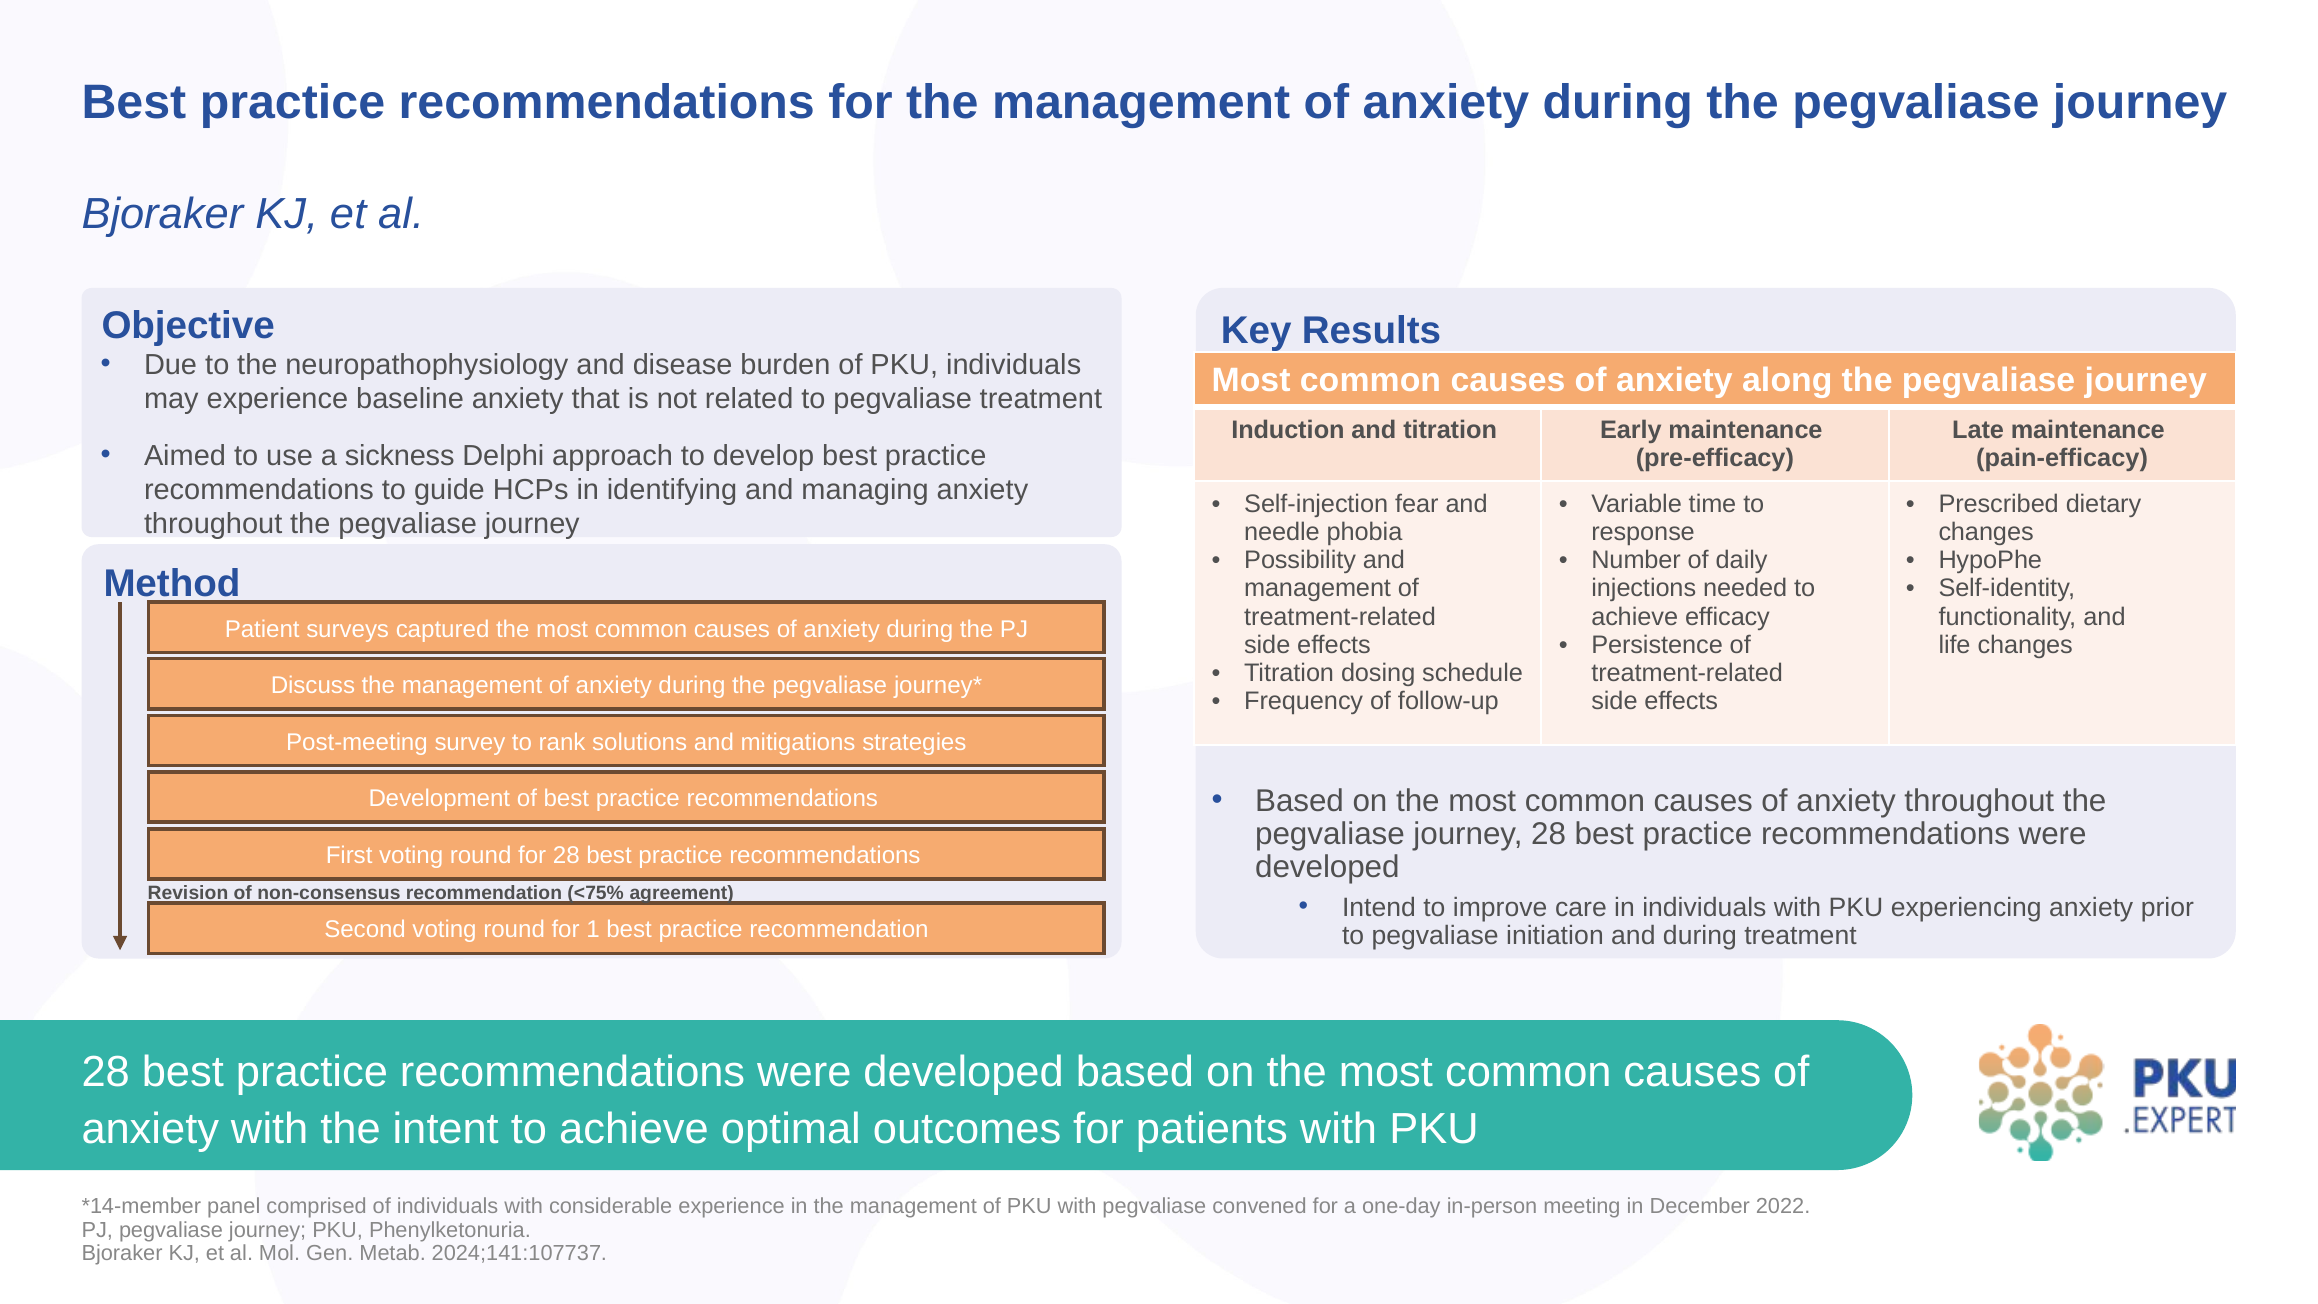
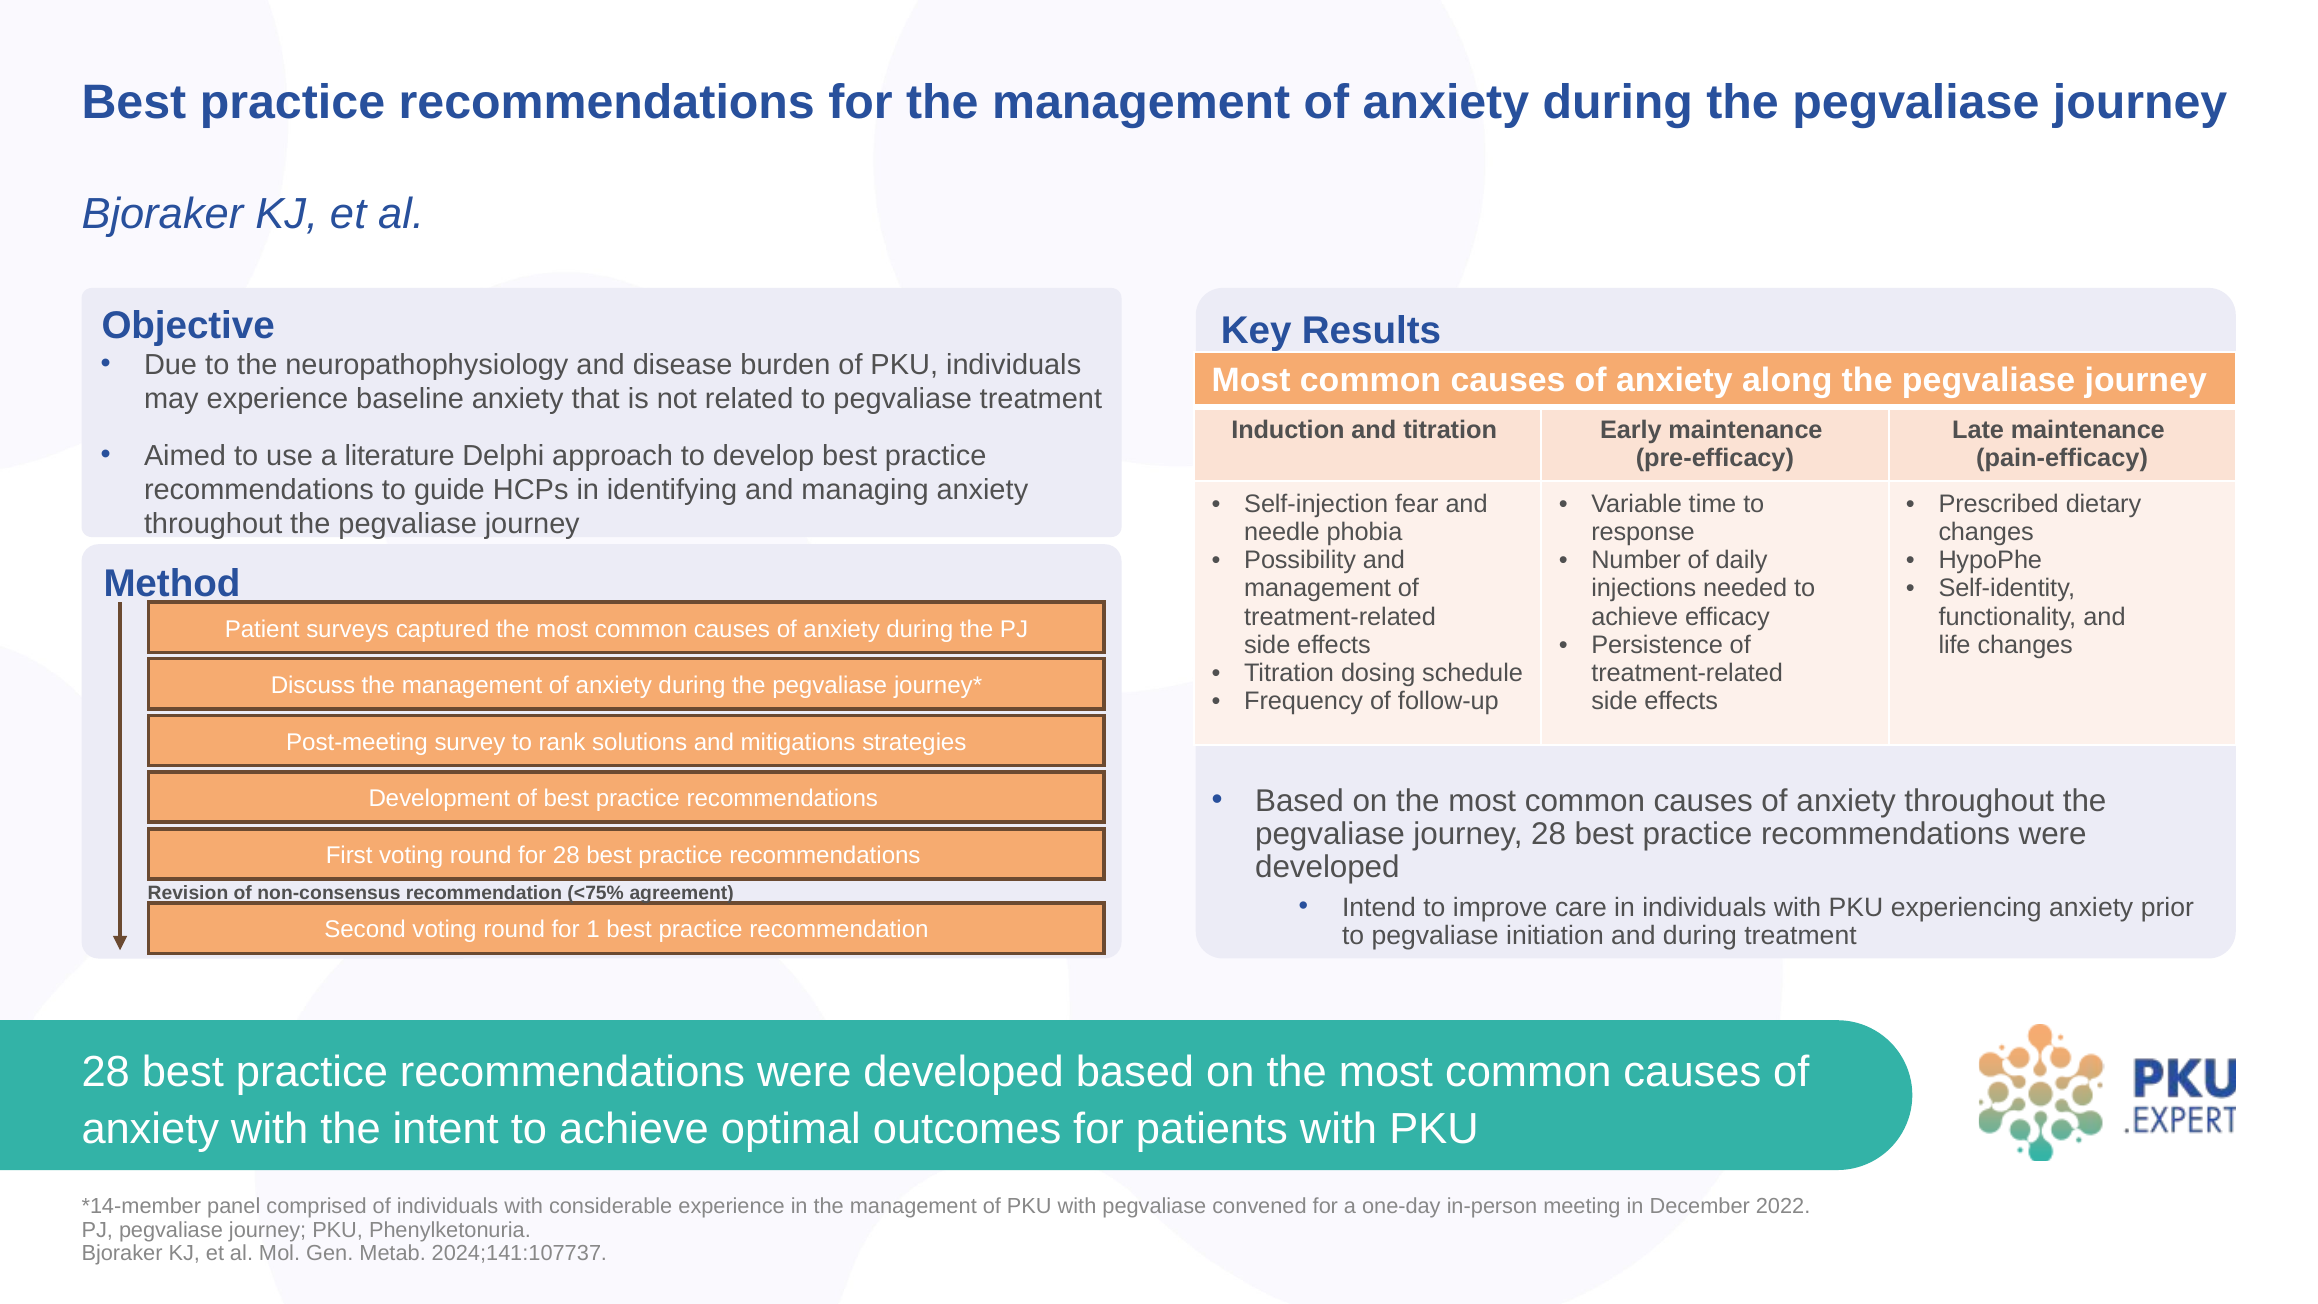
sickness: sickness -> literature
